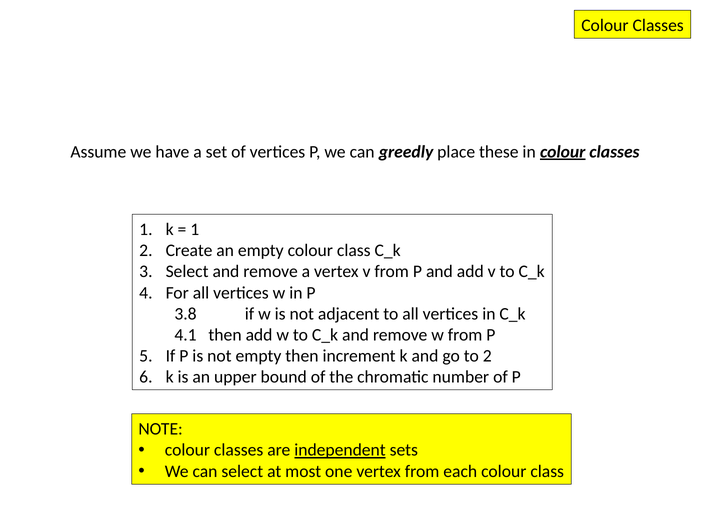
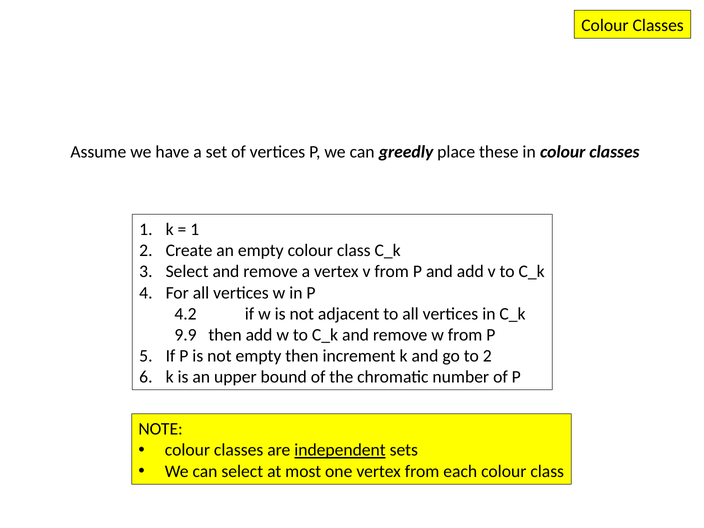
colour at (563, 152) underline: present -> none
3.8: 3.8 -> 4.2
4.1: 4.1 -> 9.9
